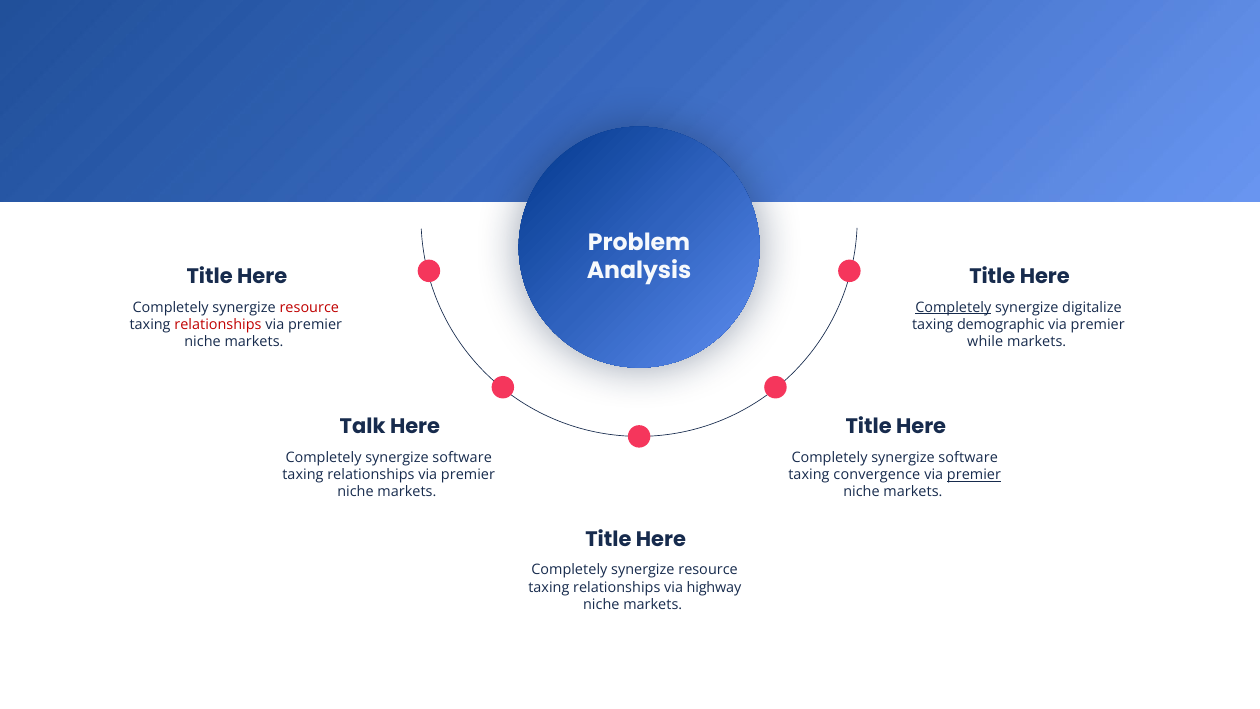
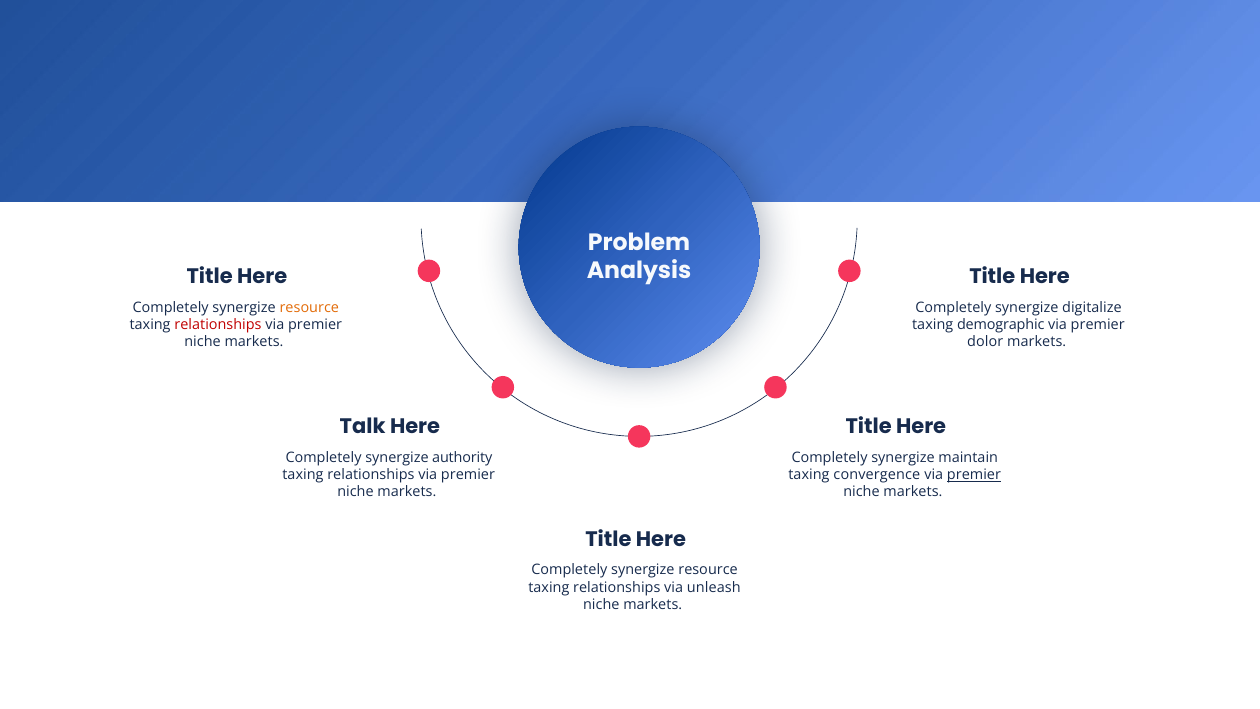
resource at (309, 307) colour: red -> orange
Completely at (953, 307) underline: present -> none
while: while -> dolor
software at (462, 457): software -> authority
software at (968, 457): software -> maintain
highway: highway -> unleash
